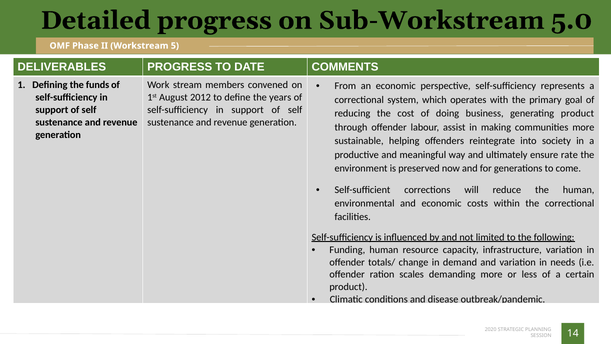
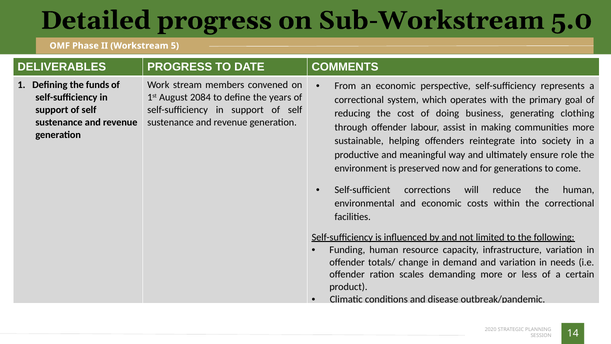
2012: 2012 -> 2084
generating product: product -> clothing
rate: rate -> role
